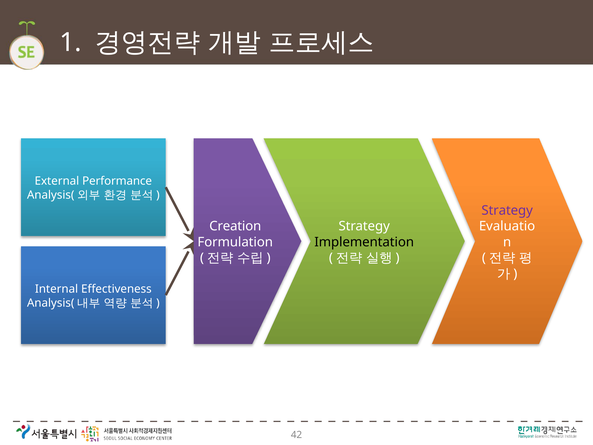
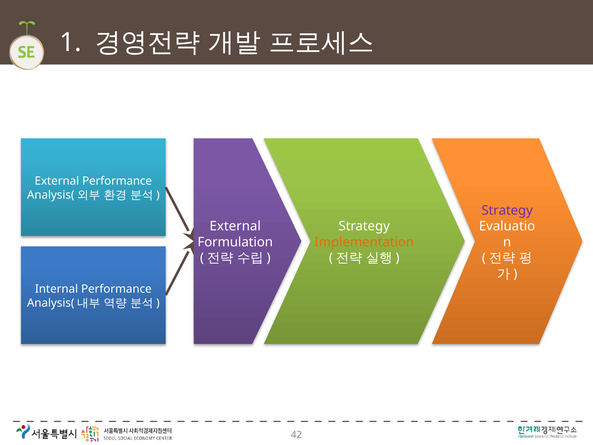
Creation at (235, 226): Creation -> External
Implementation colour: black -> orange
Internal Effectiveness: Effectiveness -> Performance
